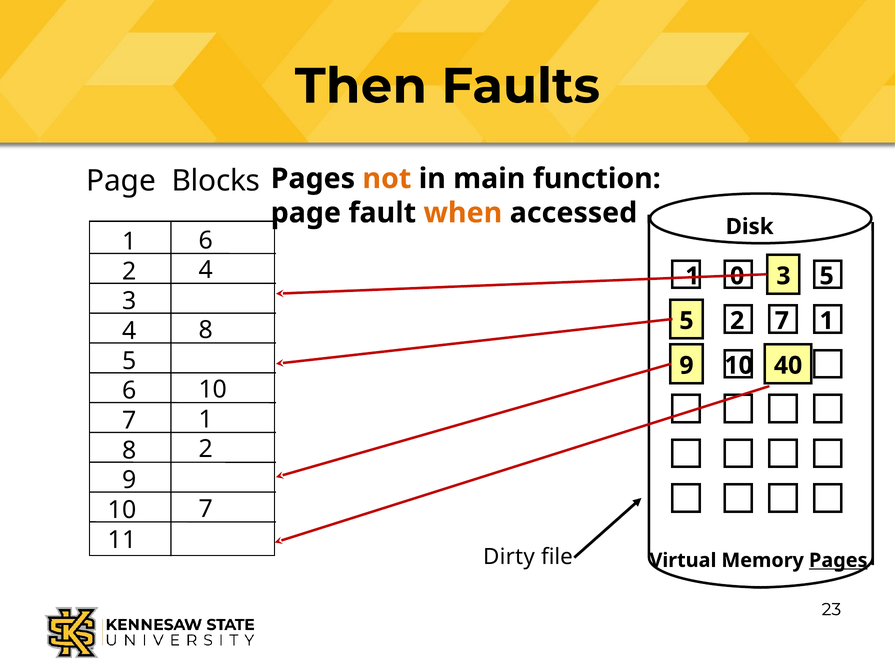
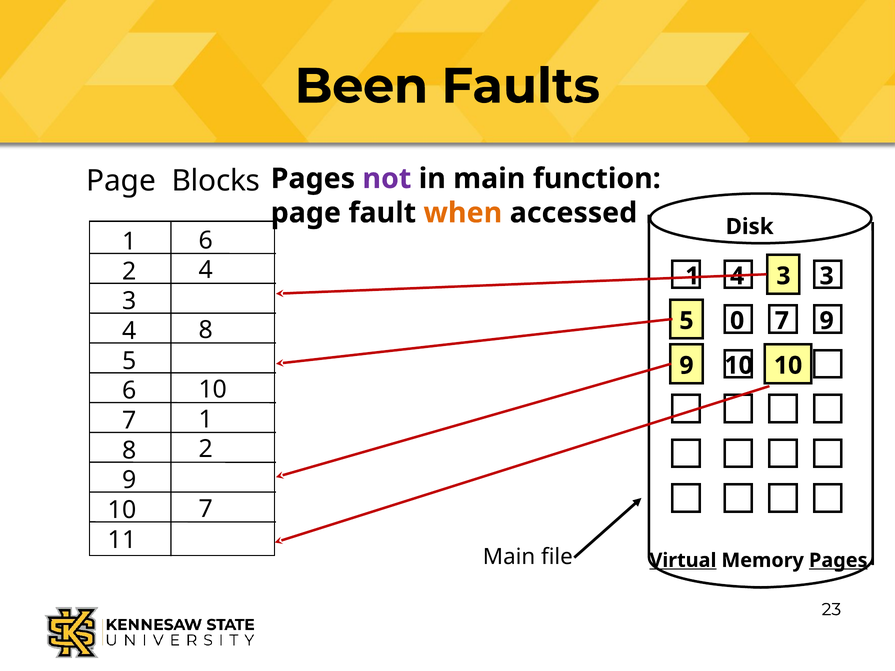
Then: Then -> Been
not colour: orange -> purple
1 0: 0 -> 4
3 5: 5 -> 3
5 2: 2 -> 0
7 1: 1 -> 9
10 40: 40 -> 10
Dirty at (509, 557): Dirty -> Main
Virtual underline: none -> present
